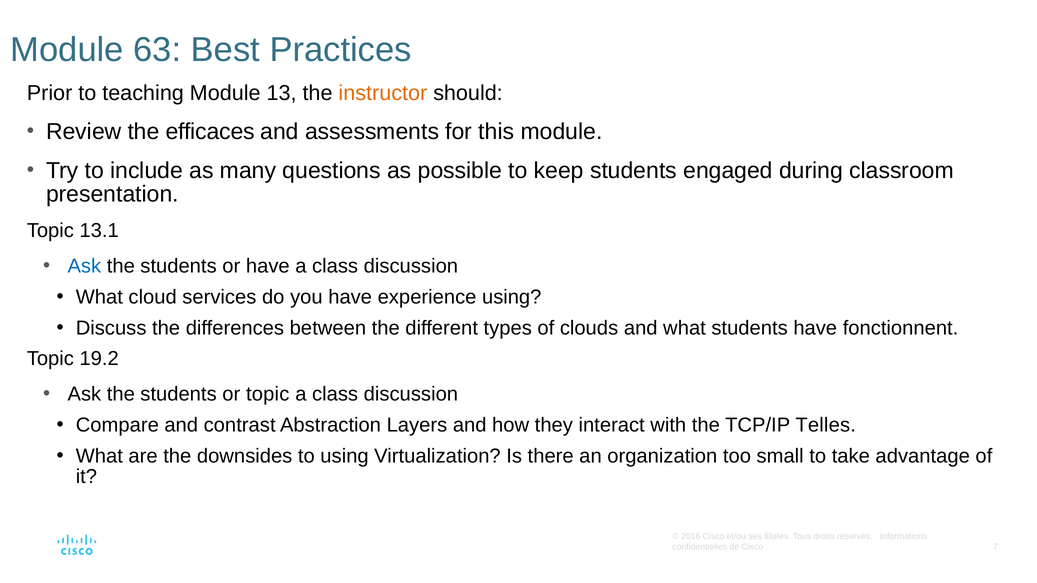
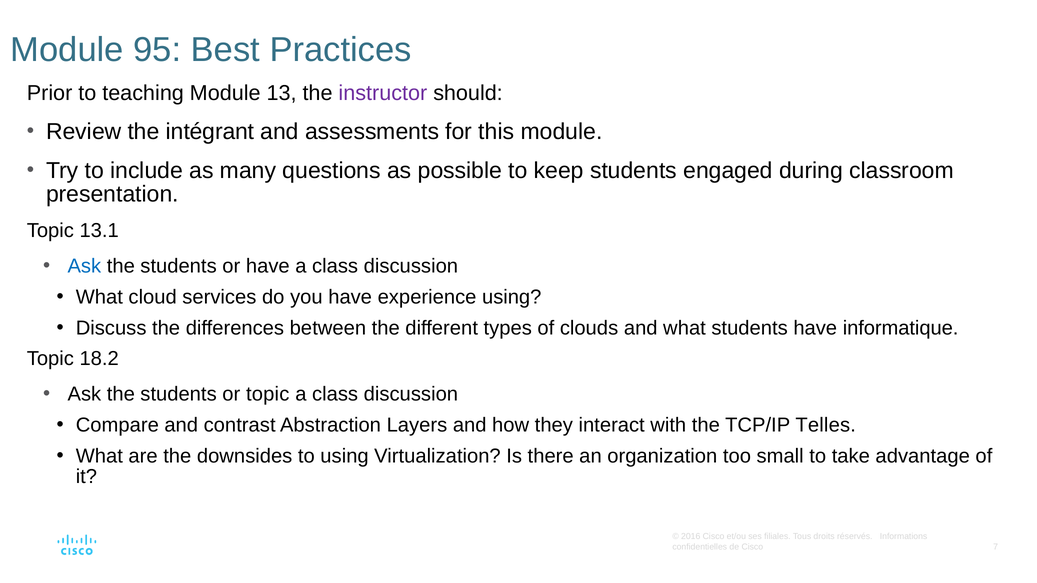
63: 63 -> 95
instructor colour: orange -> purple
efficaces: efficaces -> intégrant
fonctionnent: fonctionnent -> informatique
19.2: 19.2 -> 18.2
